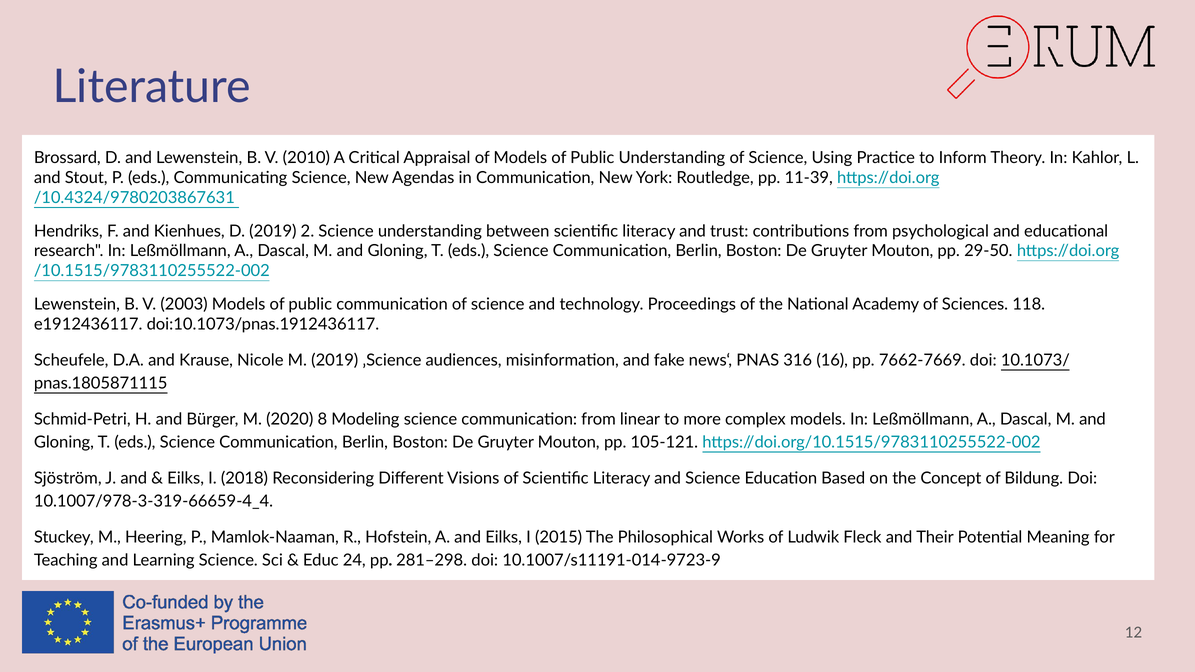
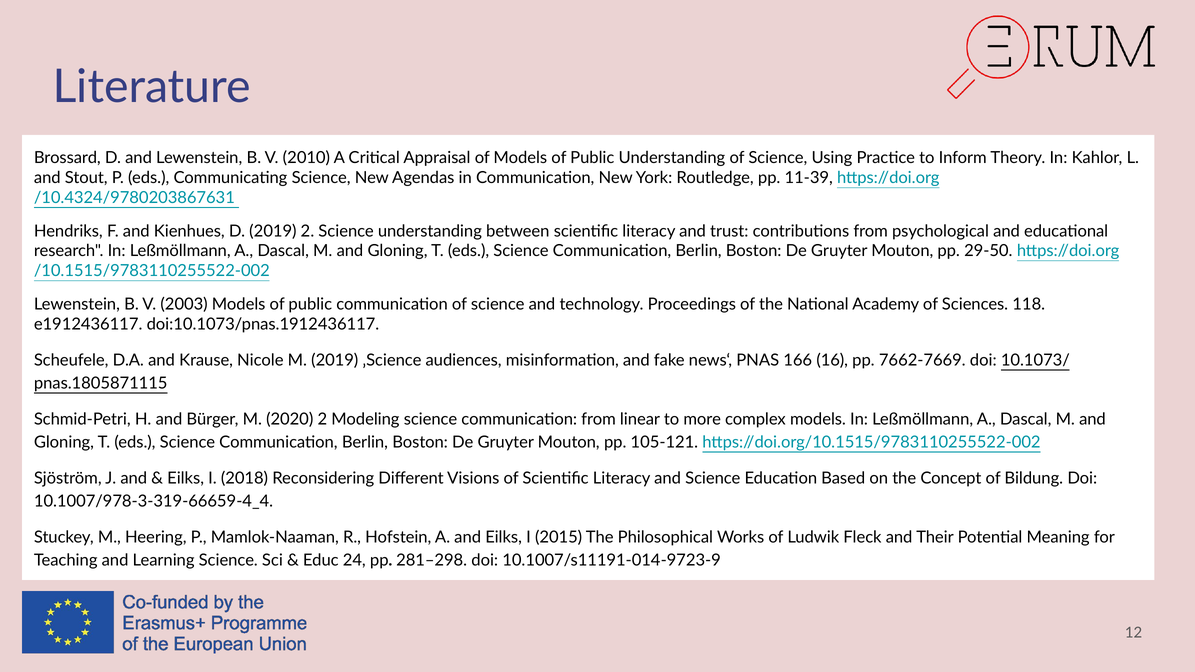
316: 316 -> 166
2020 8: 8 -> 2
